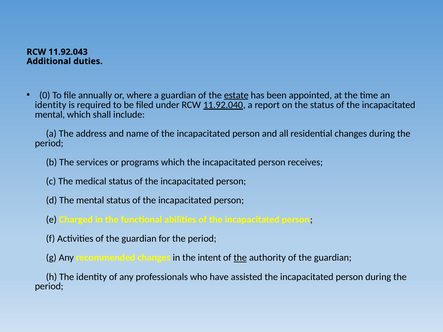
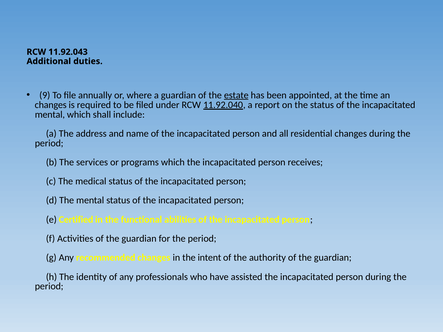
0: 0 -> 9
identity at (51, 105): identity -> changes
Charged: Charged -> Certified
the at (240, 258) underline: present -> none
